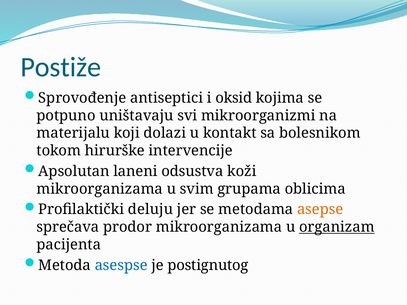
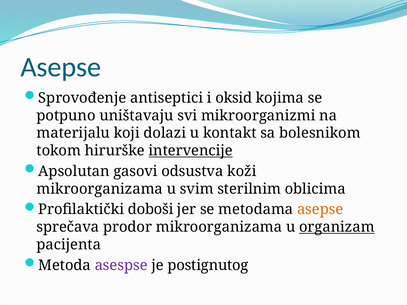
Postiže at (61, 67): Postiže -> Asepse
intervencije underline: none -> present
laneni: laneni -> gasovi
grupama: grupama -> sterilnim
deluju: deluju -> doboši
asespse colour: blue -> purple
